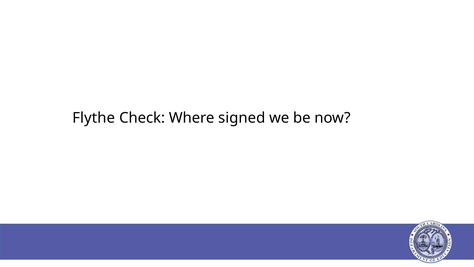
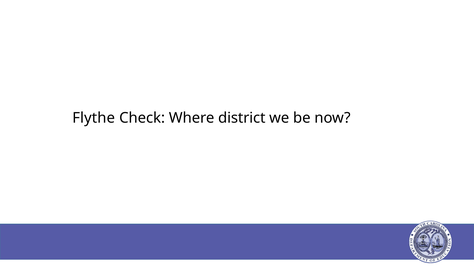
signed: signed -> district
